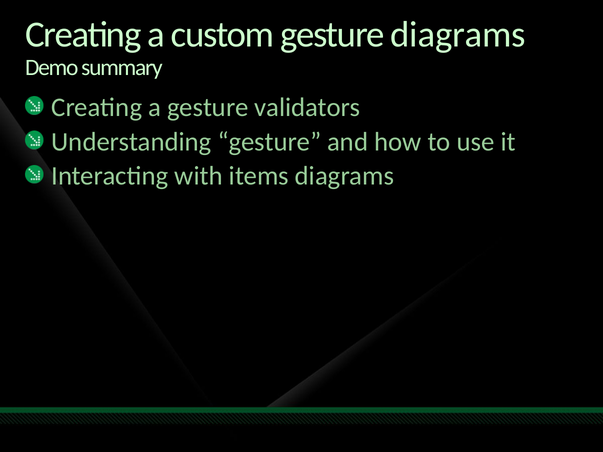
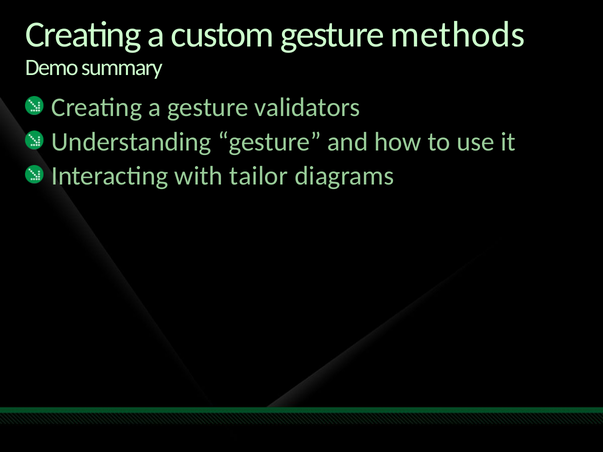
gesture diagrams: diagrams -> methods
items: items -> tailor
